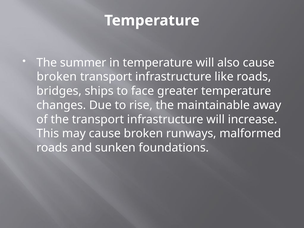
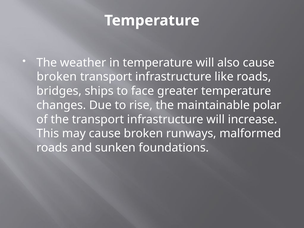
summer: summer -> weather
away: away -> polar
